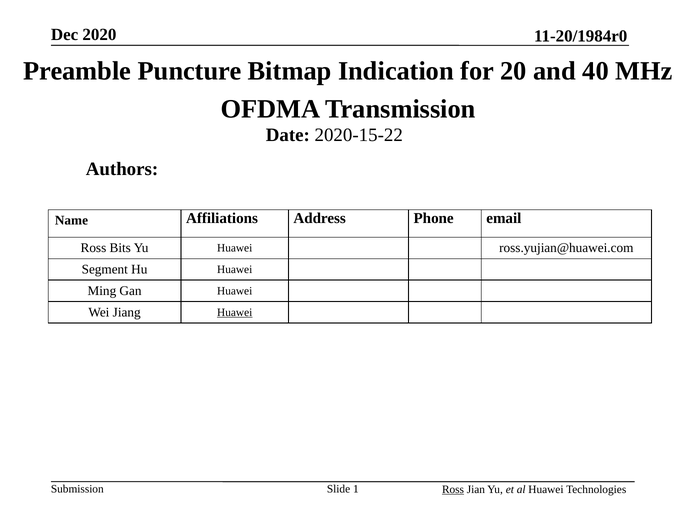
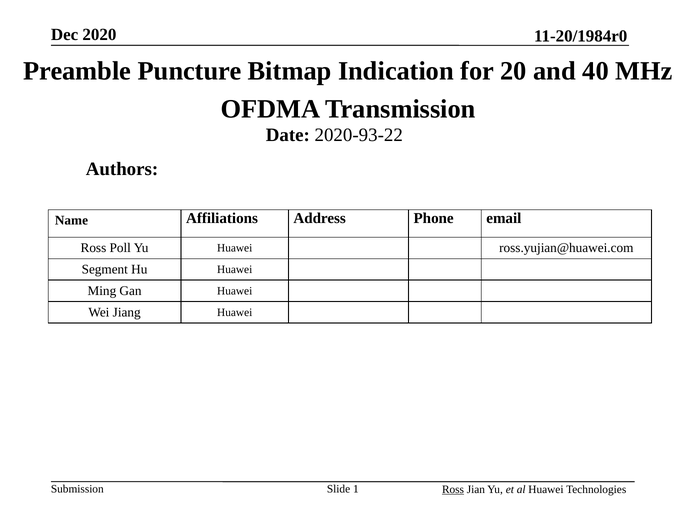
2020-15-22: 2020-15-22 -> 2020-93-22
Bits: Bits -> Poll
Huawei at (235, 312) underline: present -> none
